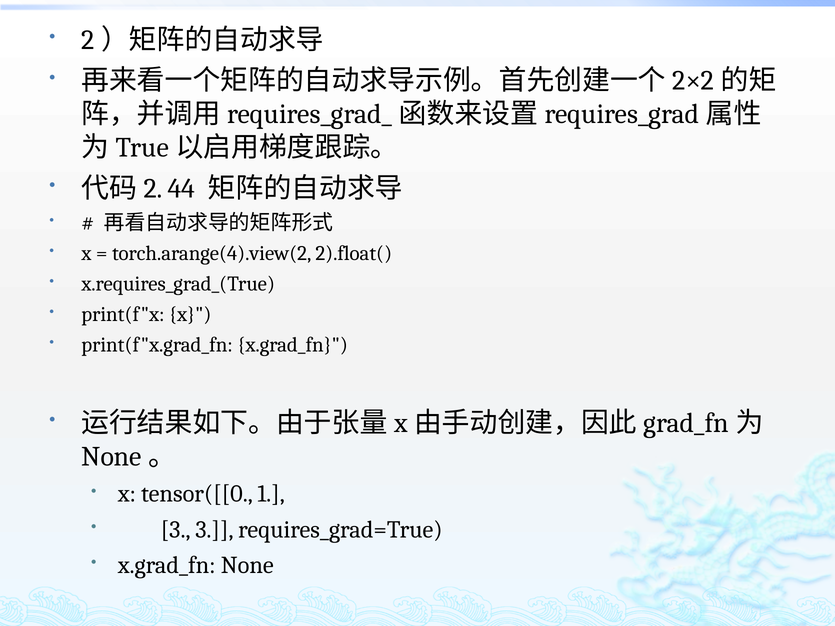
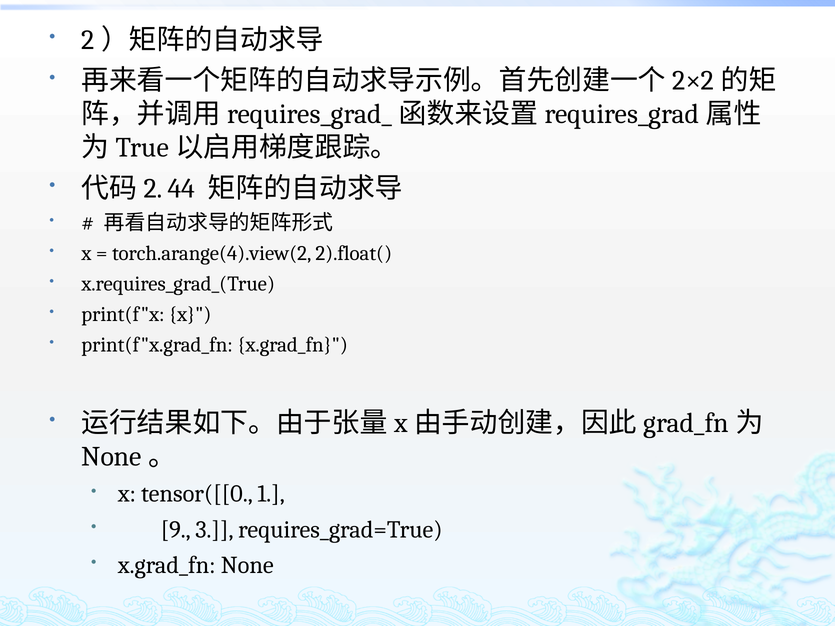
3 at (176, 530): 3 -> 9
